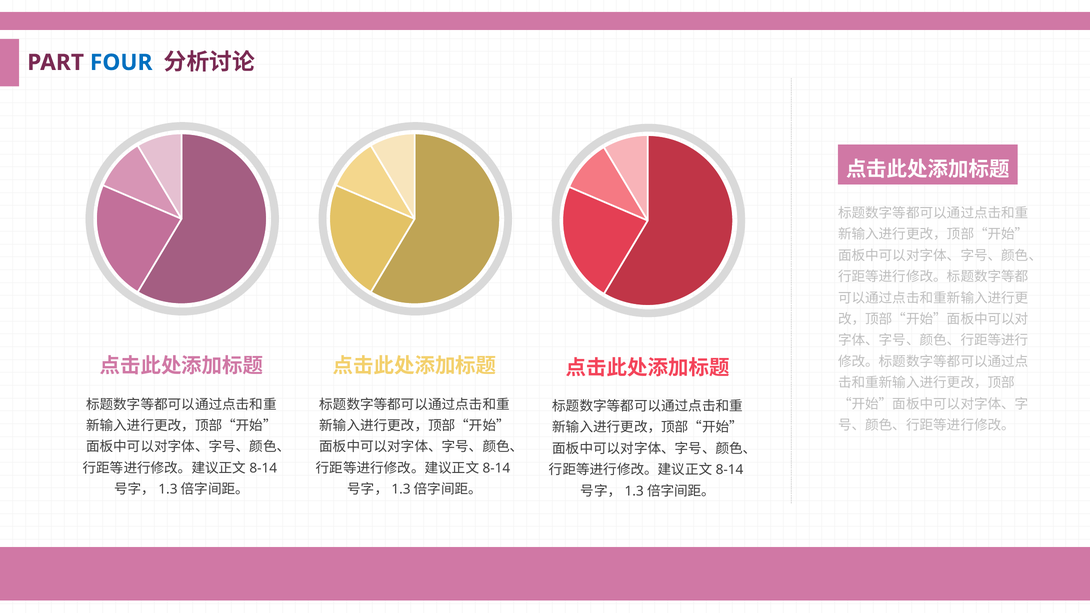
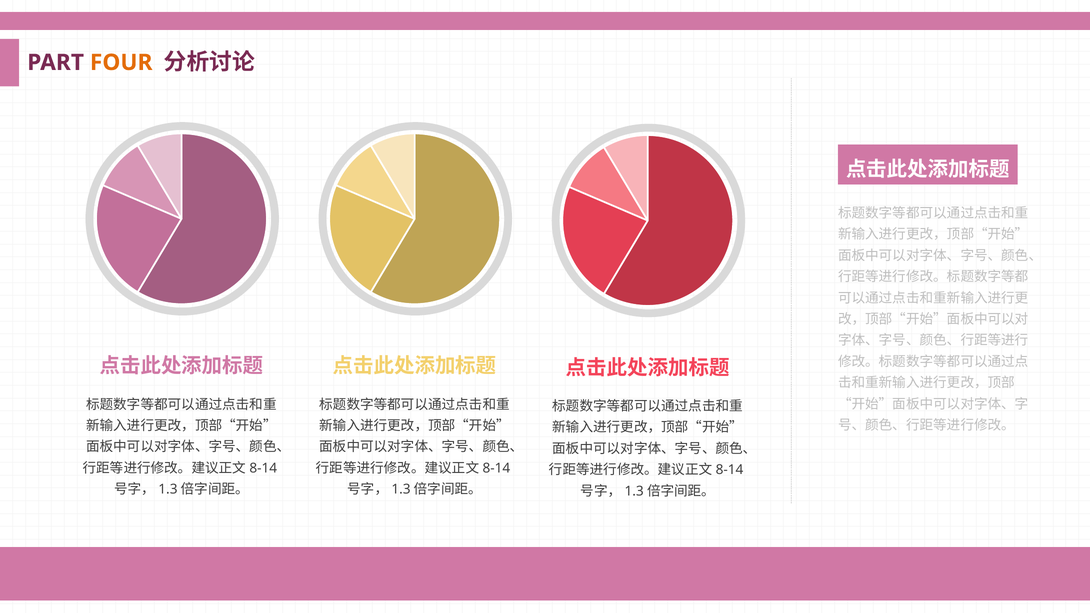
FOUR colour: blue -> orange
